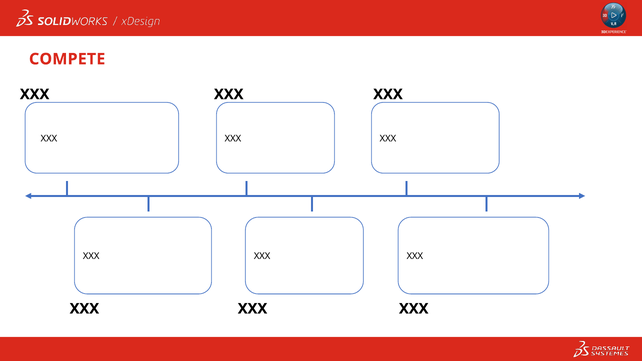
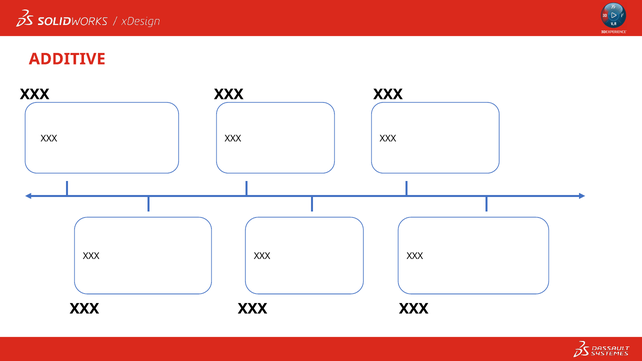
COMPETE: COMPETE -> ADDITIVE
